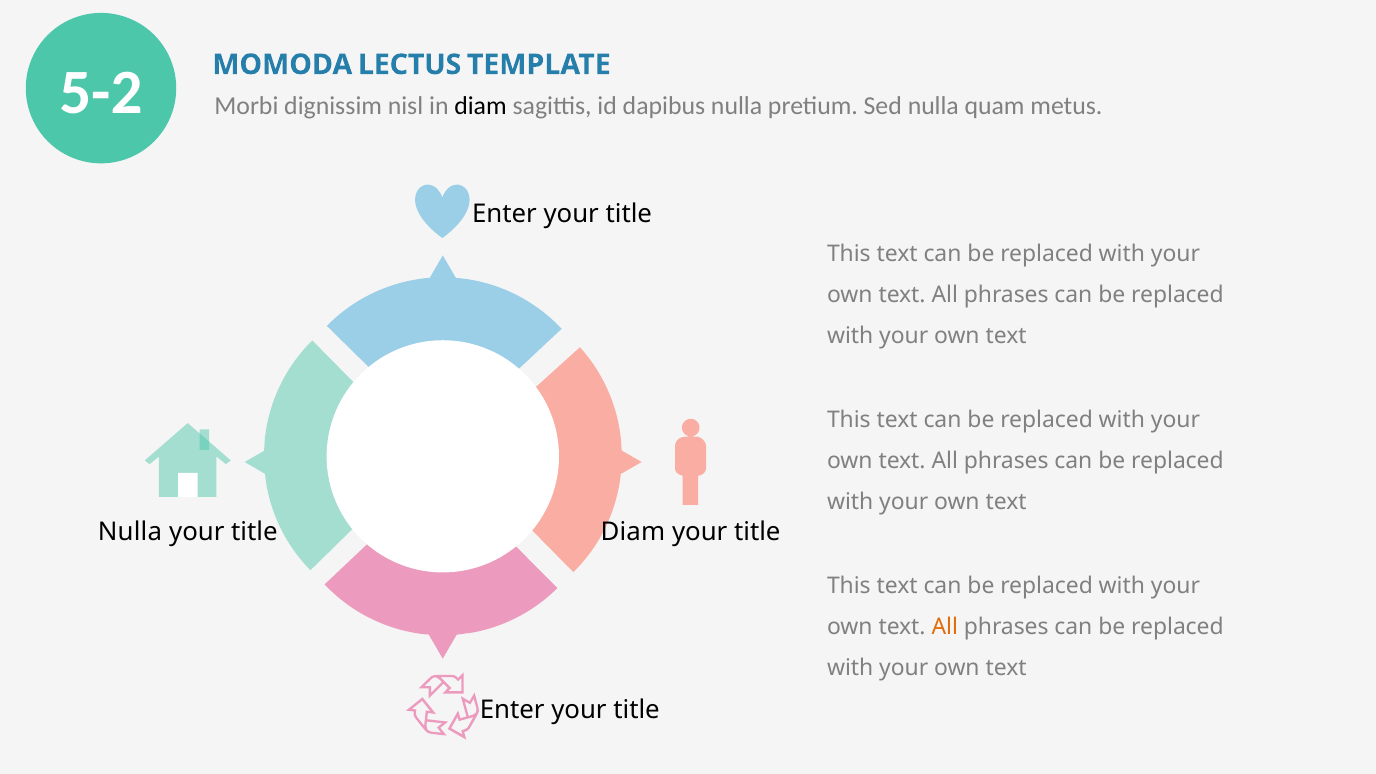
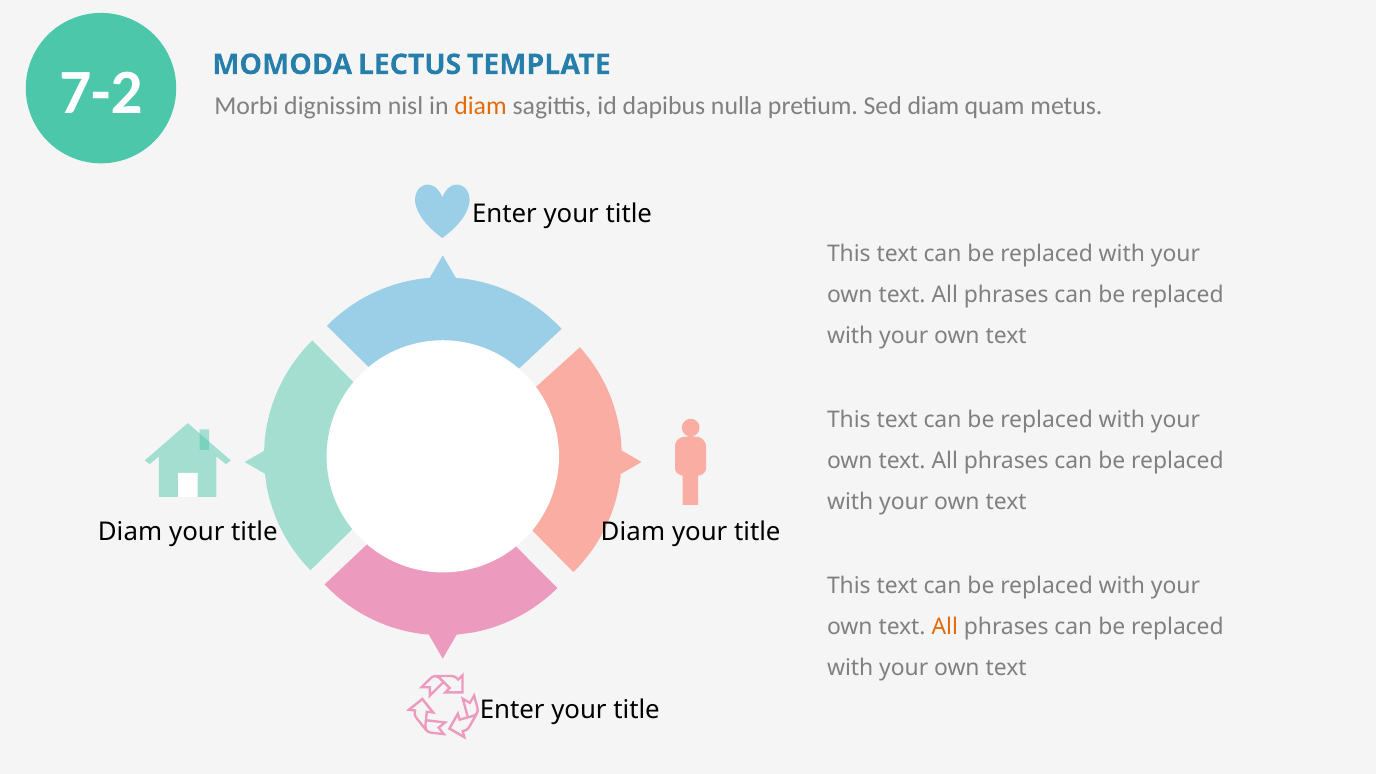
5-2: 5-2 -> 7-2
diam at (480, 106) colour: black -> orange
Sed nulla: nulla -> diam
Nulla at (130, 531): Nulla -> Diam
